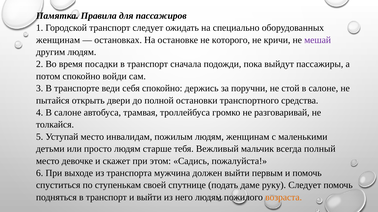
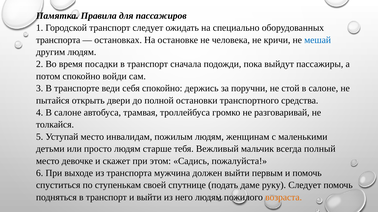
женщинам at (58, 40): женщинам -> транспорта
которого: которого -> человека
мешай colour: purple -> blue
